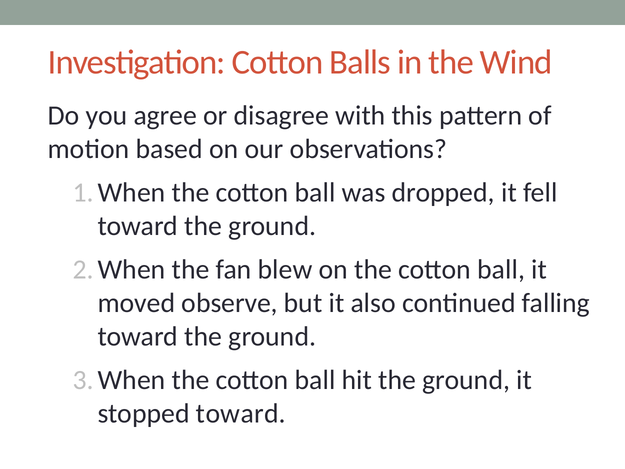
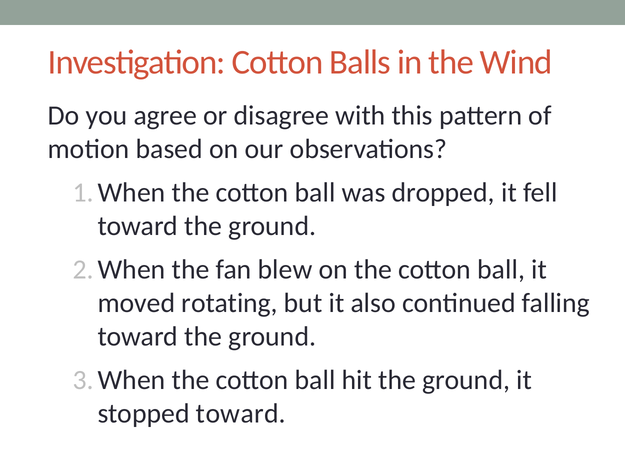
observe: observe -> rotating
